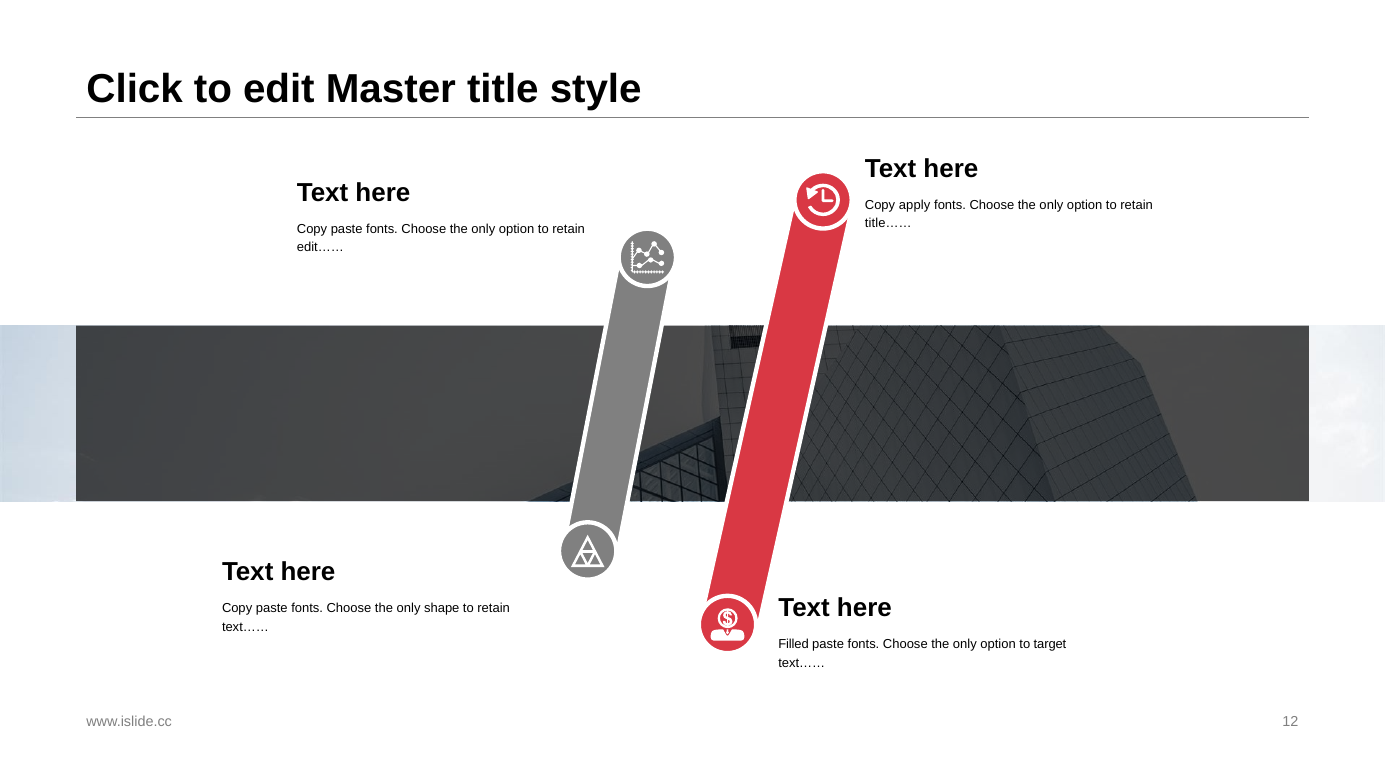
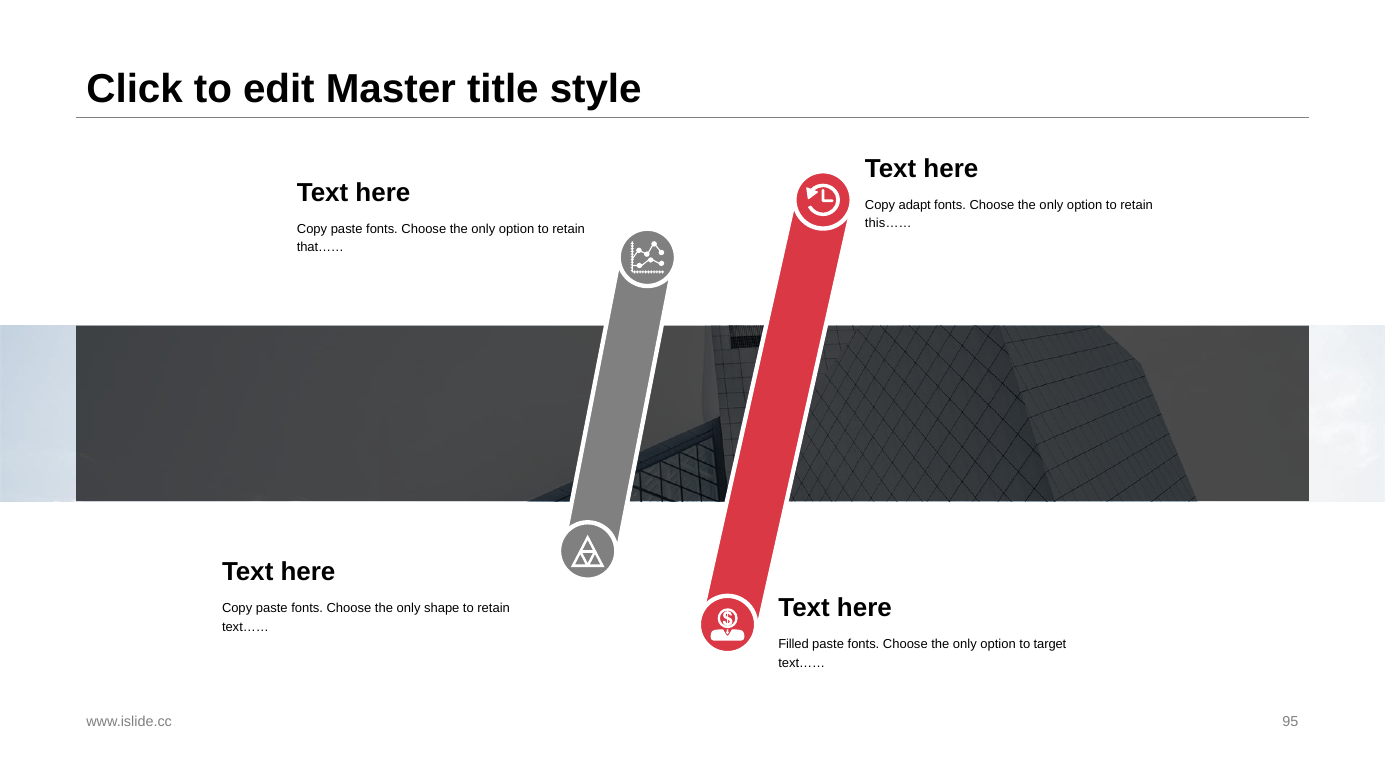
apply: apply -> adapt
title……: title…… -> this……
edit……: edit…… -> that……
12: 12 -> 95
